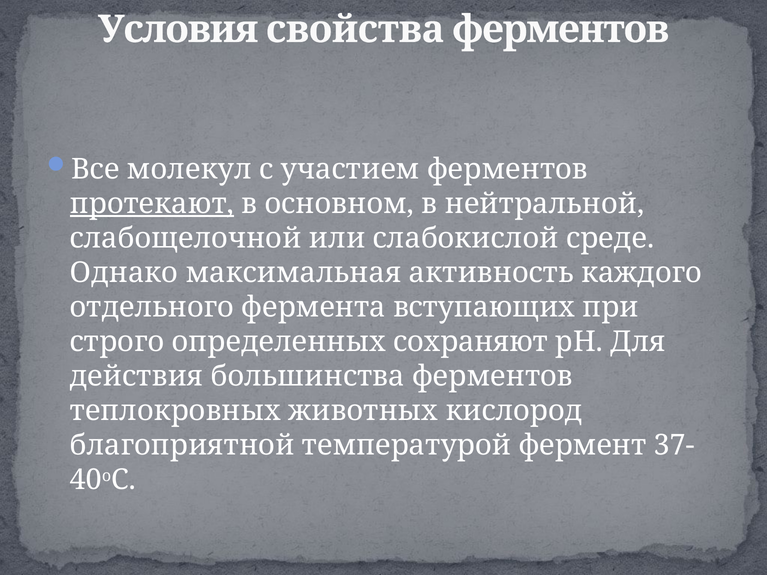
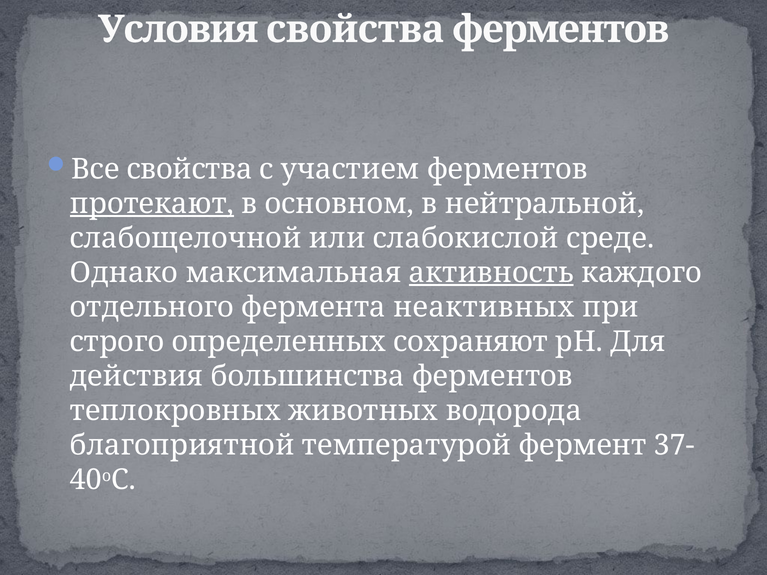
Все молекул: молекул -> свойства
активность underline: none -> present
вступающих: вступающих -> неактивных
кислород: кислород -> водорода
